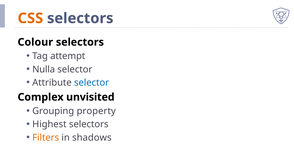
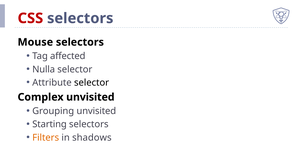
CSS colour: orange -> red
Colour: Colour -> Mouse
attempt: attempt -> affected
selector at (92, 83) colour: blue -> black
Grouping property: property -> unvisited
Highest: Highest -> Starting
